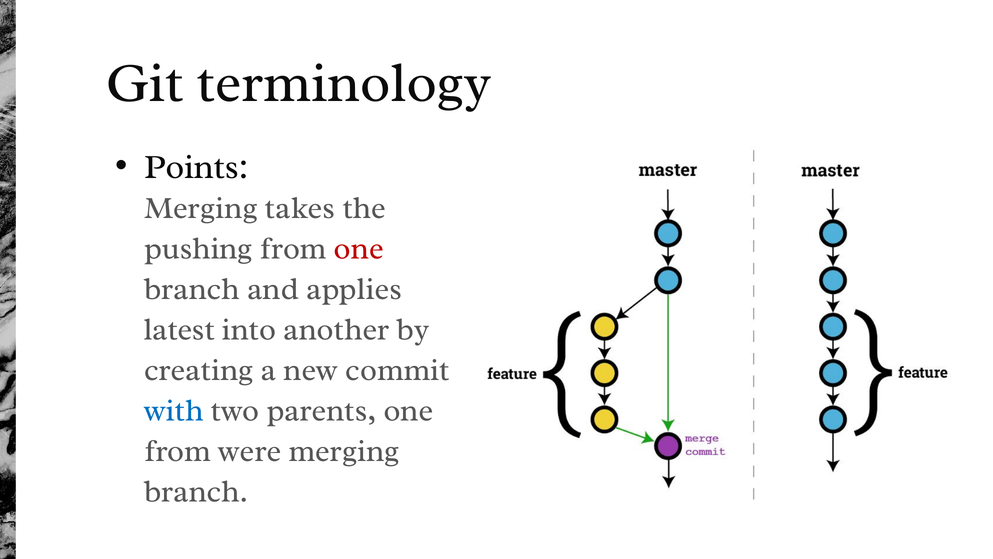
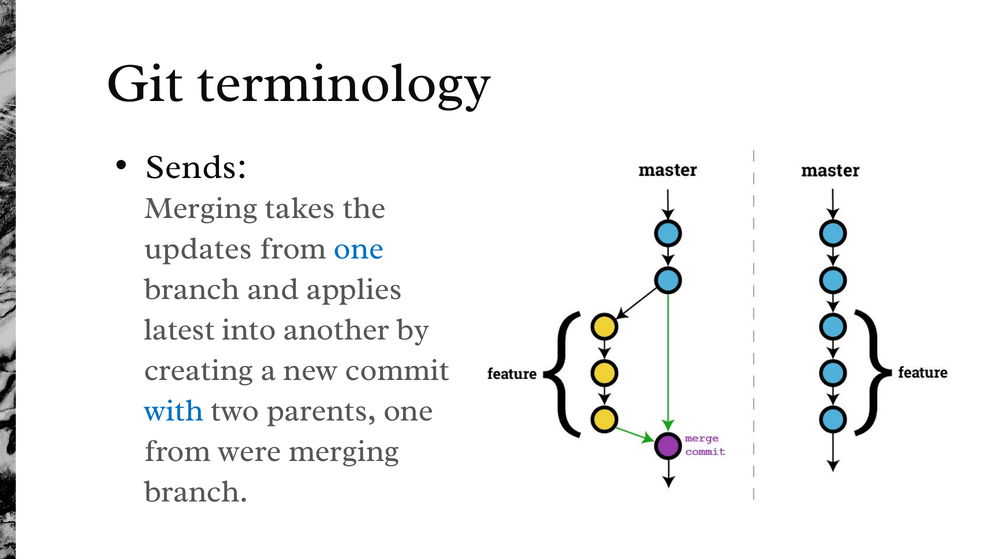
Points: Points -> Sends
pushing: pushing -> updates
one at (359, 248) colour: red -> blue
